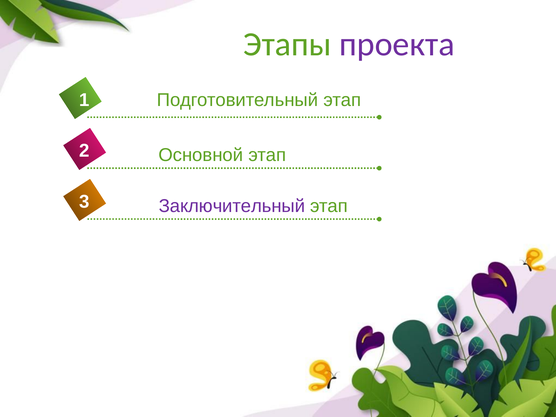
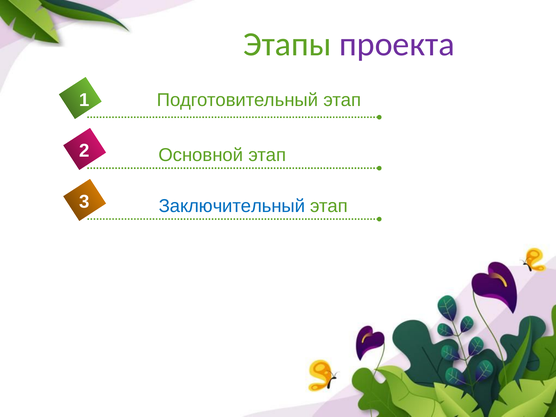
Заключительный colour: purple -> blue
